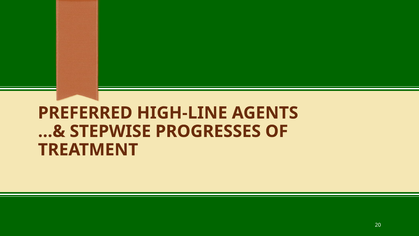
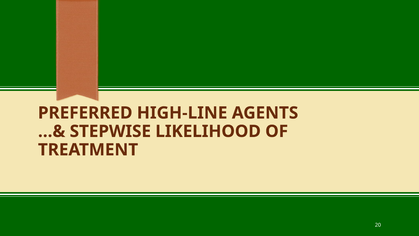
PROGRESSES: PROGRESSES -> LIKELIHOOD
